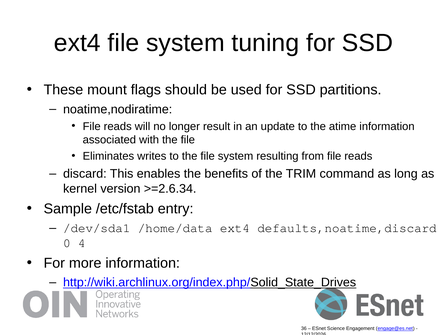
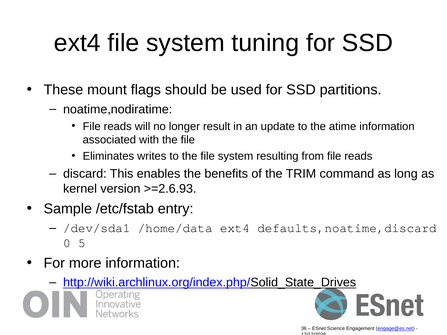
>=2.6.34: >=2.6.34 -> >=2.6.93
4: 4 -> 5
